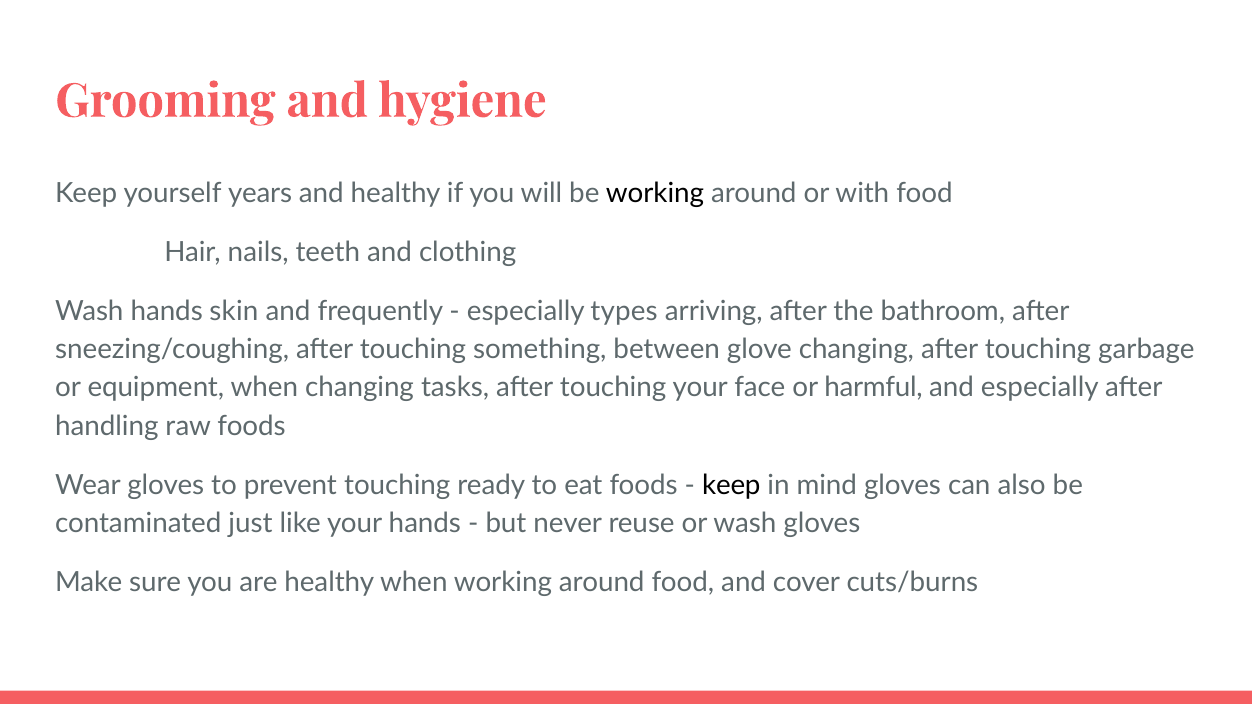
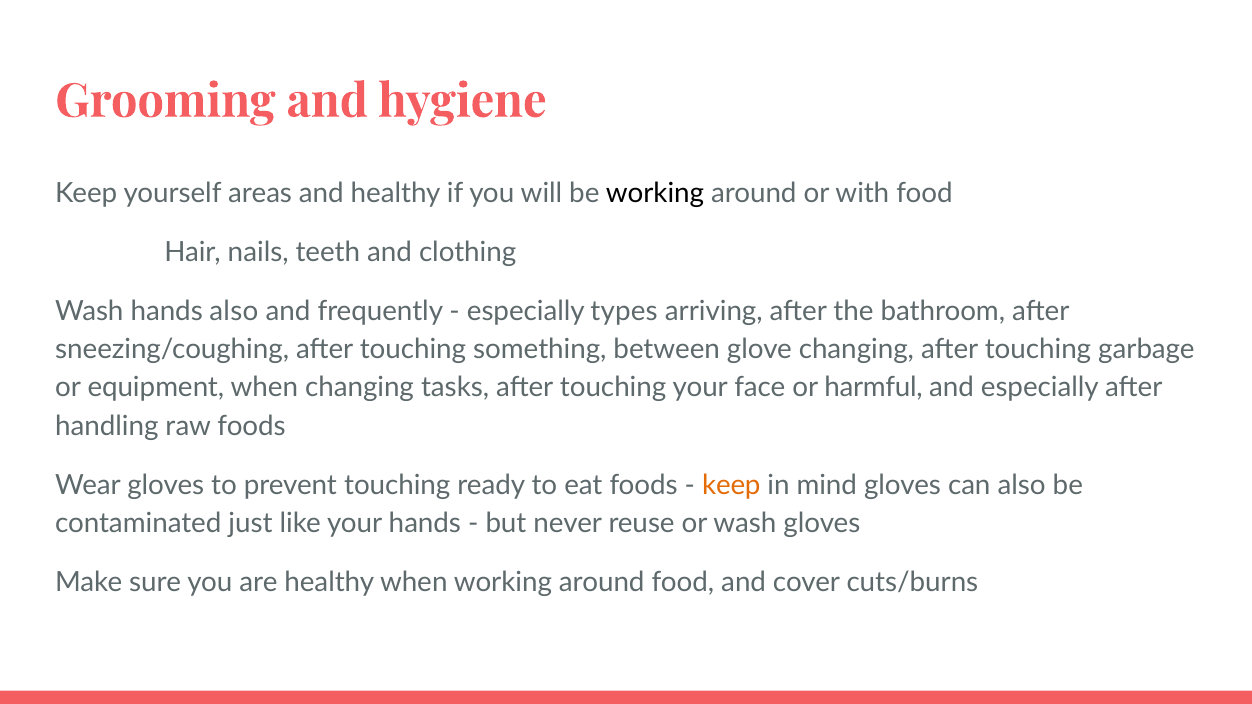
years: years -> areas
hands skin: skin -> also
keep at (731, 485) colour: black -> orange
